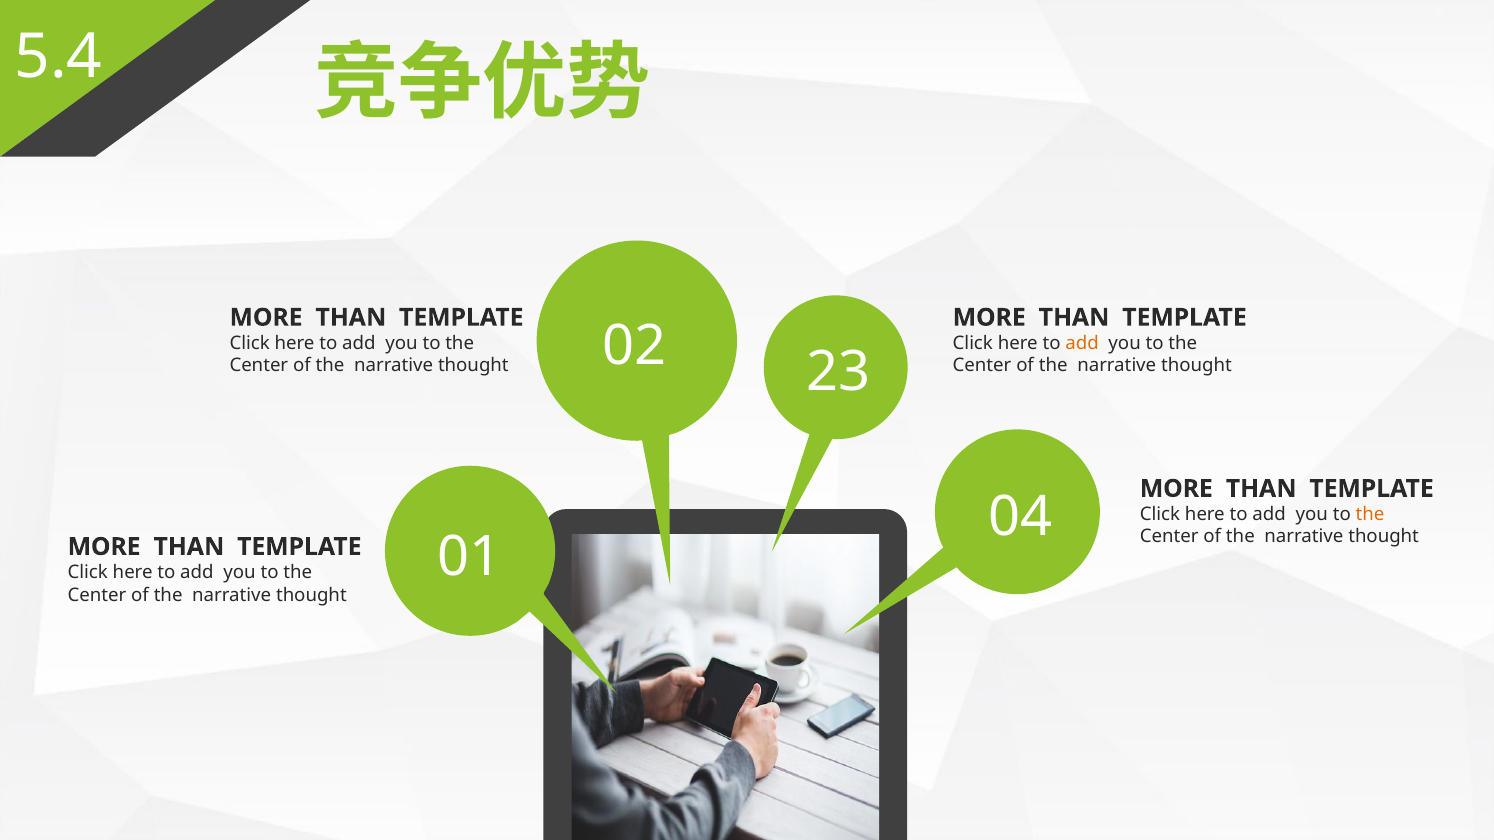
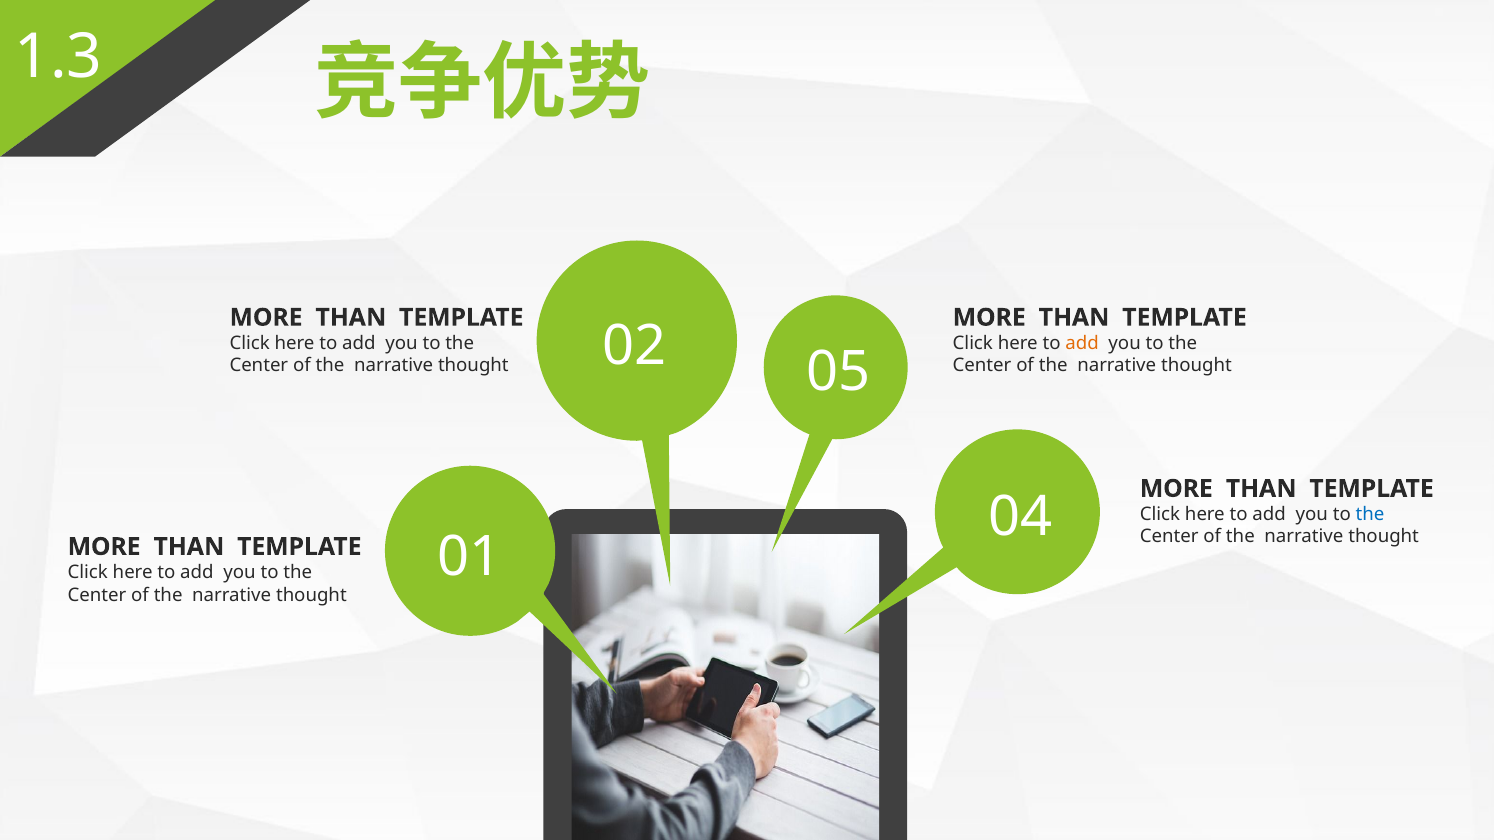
5.4: 5.4 -> 1.3
23: 23 -> 05
the at (1370, 515) colour: orange -> blue
